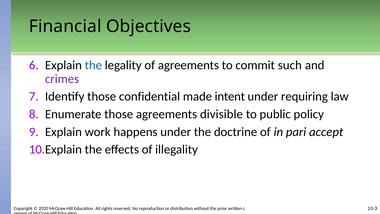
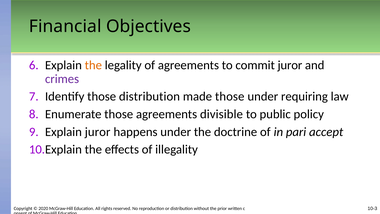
the at (93, 65) colour: blue -> orange
commit such: such -> juror
those confidential: confidential -> distribution
made intent: intent -> those
Explain work: work -> juror
